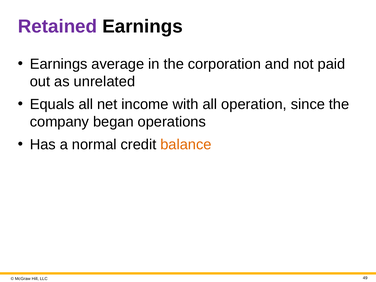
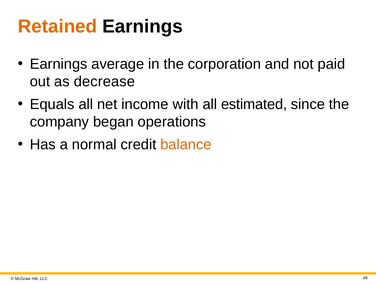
Retained colour: purple -> orange
unrelated: unrelated -> decrease
operation: operation -> estimated
